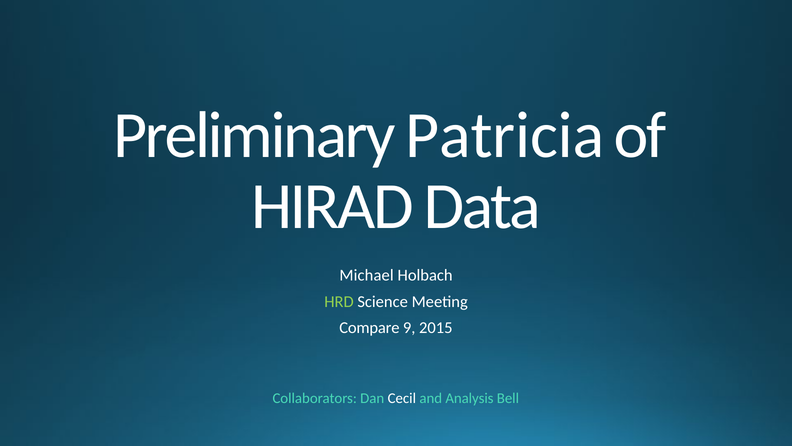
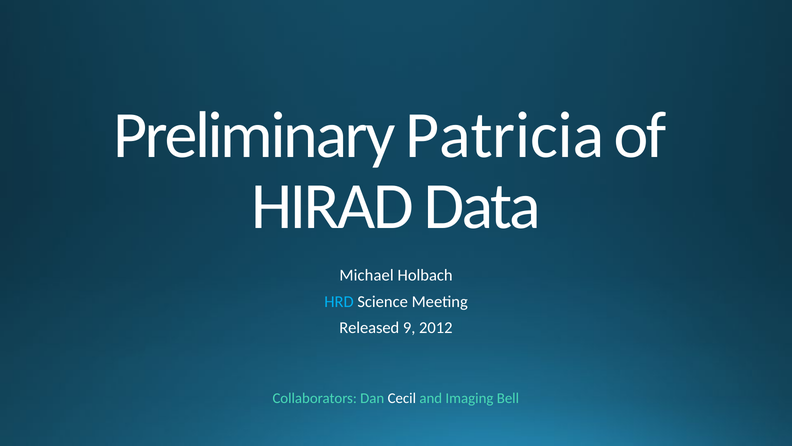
HRD colour: light green -> light blue
Compare: Compare -> Released
2015: 2015 -> 2012
Analysis: Analysis -> Imaging
